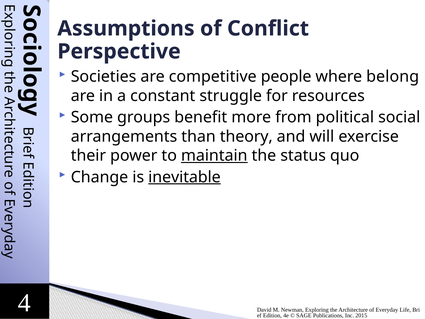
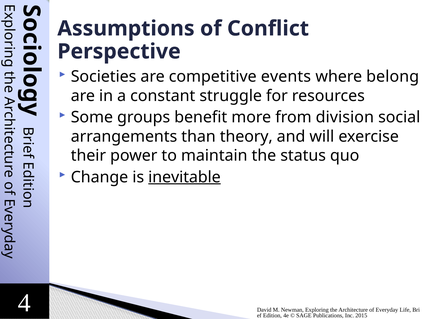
people: people -> events
political: political -> division
maintain underline: present -> none
